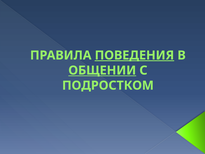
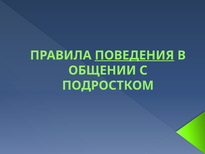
ОБЩЕНИИ underline: present -> none
